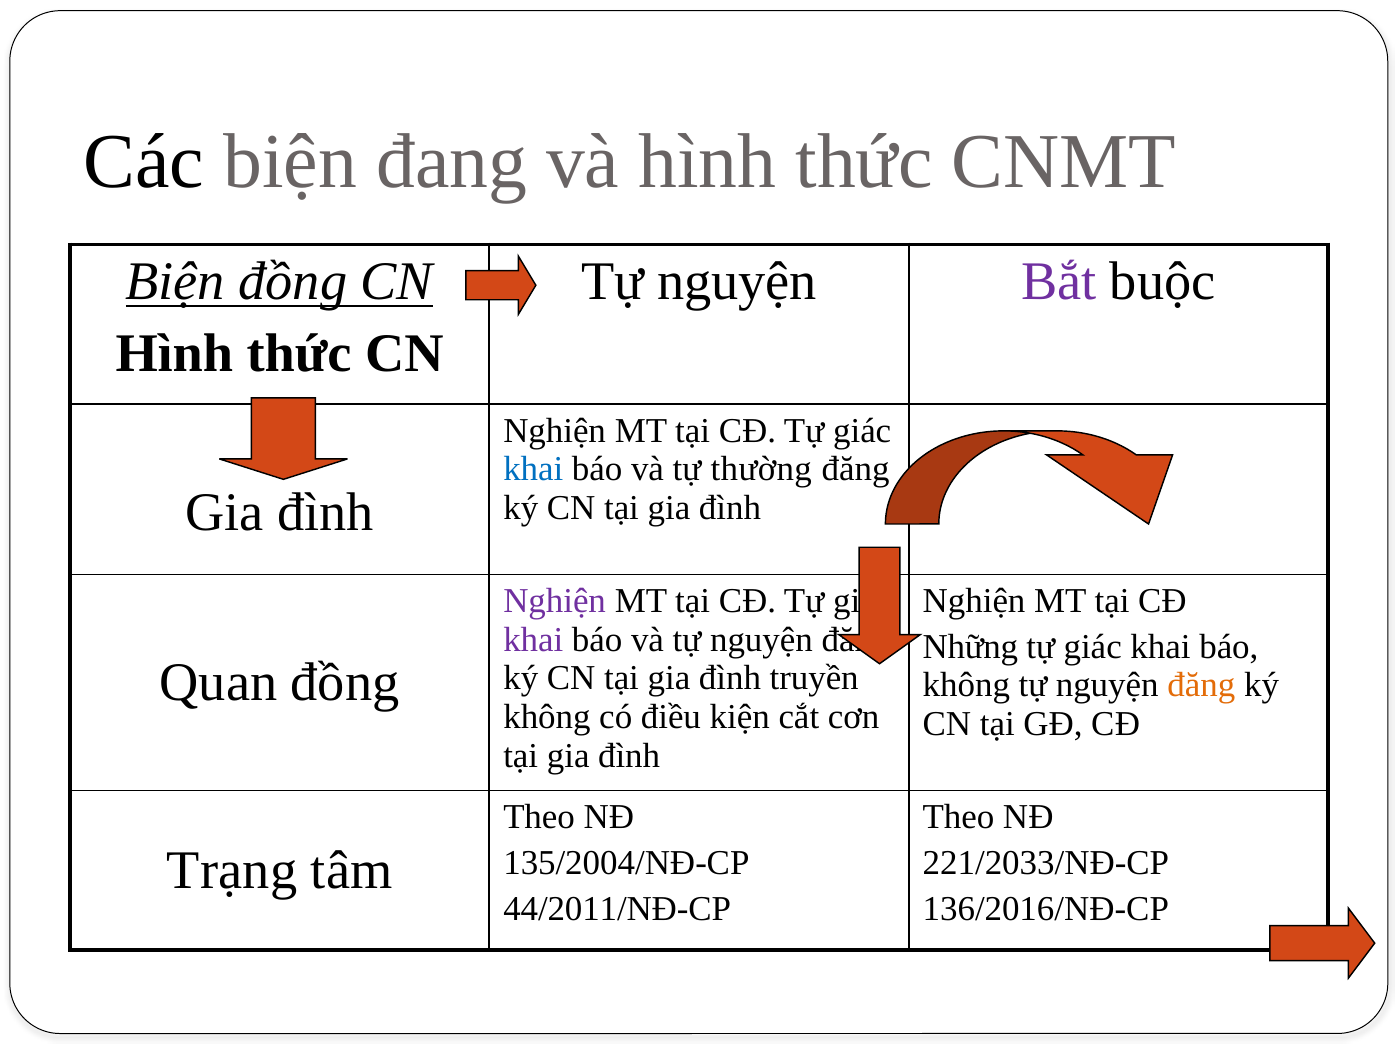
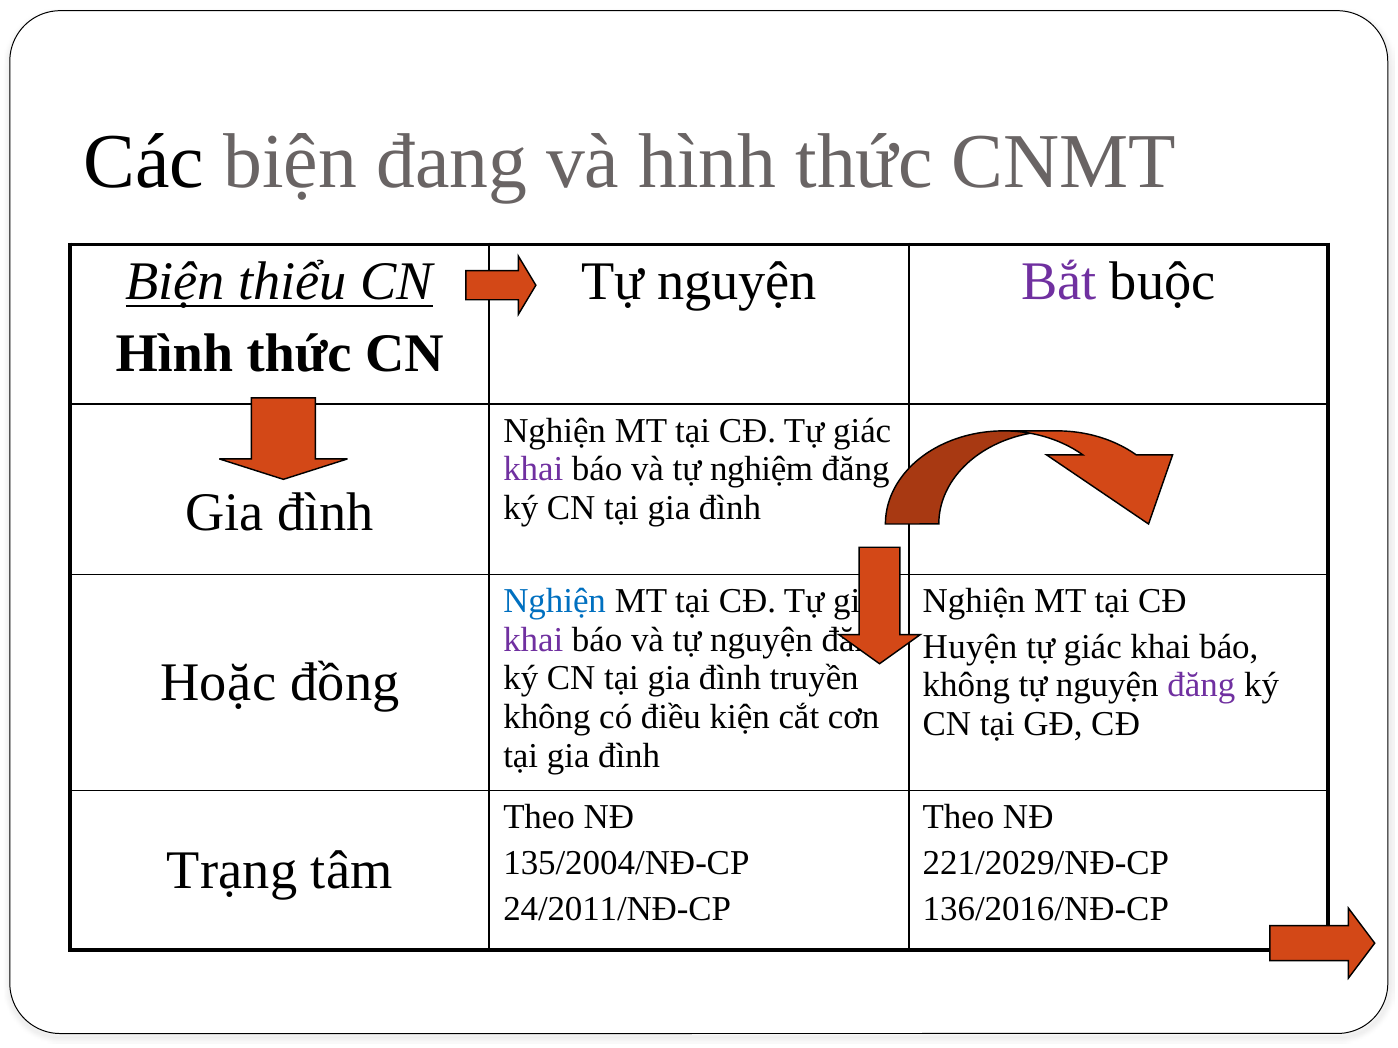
Biện đồng: đồng -> thiểu
khai at (533, 469) colour: blue -> purple
thường: thường -> nghiệm
Nghiện at (555, 601) colour: purple -> blue
Những: Những -> Huyện
Quan: Quan -> Hoặc
đăng at (1201, 686) colour: orange -> purple
221/2033/NĐ-CP: 221/2033/NĐ-CP -> 221/2029/NĐ-CP
44/2011/NĐ-CP: 44/2011/NĐ-CP -> 24/2011/NĐ-CP
